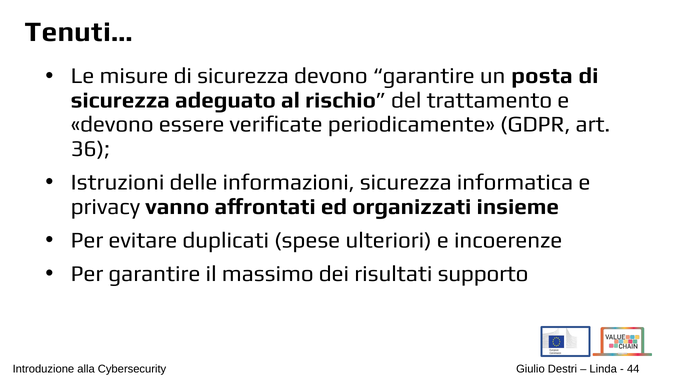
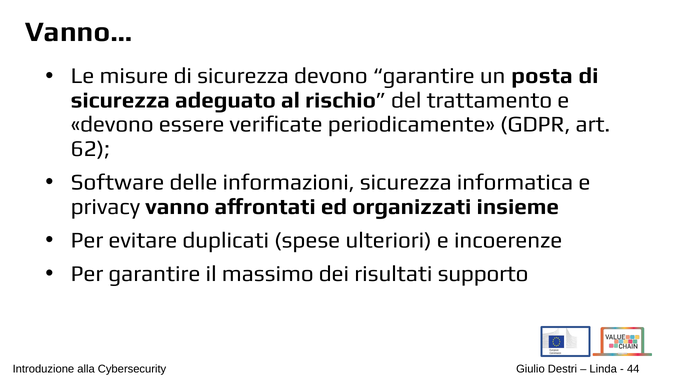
Tenuti…: Tenuti… -> Vanno…
36: 36 -> 62
Istruzioni: Istruzioni -> Software
